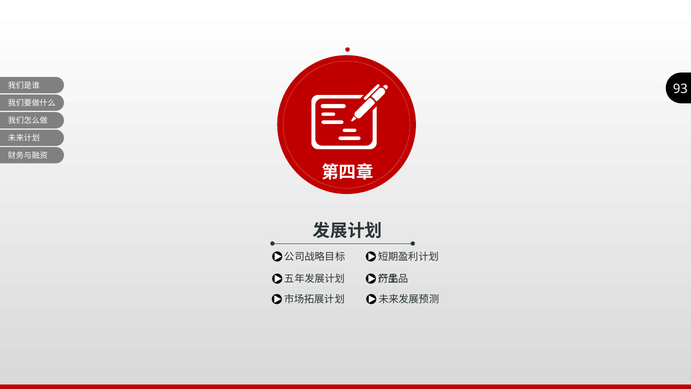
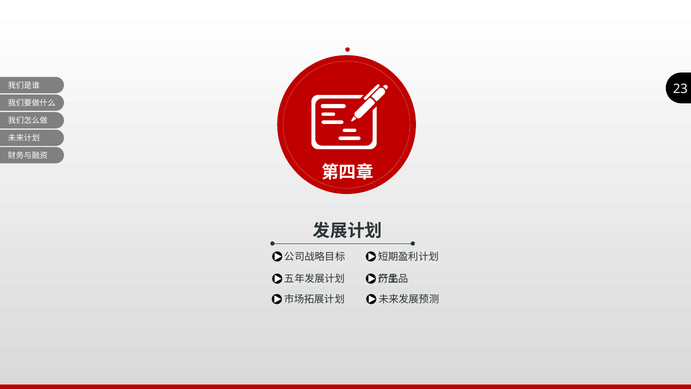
93: 93 -> 23
